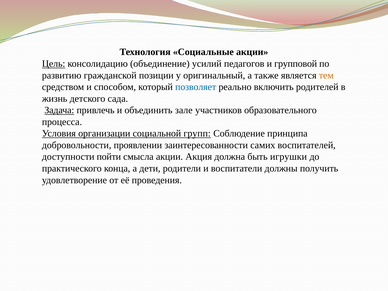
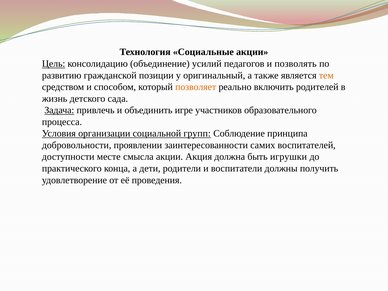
групповой: групповой -> позволять
позволяет colour: blue -> orange
зале: зале -> игре
пойти: пойти -> месте
